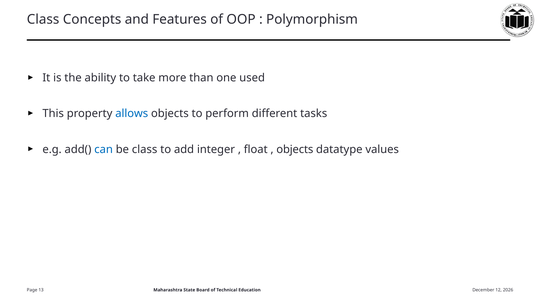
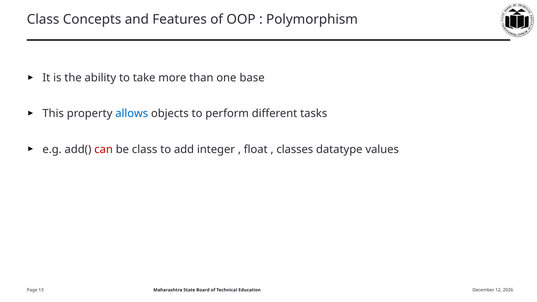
used: used -> base
can colour: blue -> red
objects at (295, 149): objects -> classes
